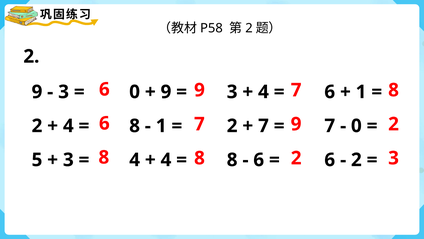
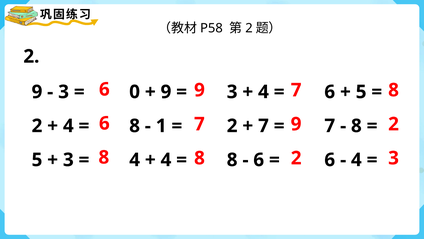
1 at (361, 92): 1 -> 5
0 at (356, 126): 0 -> 8
2 at (356, 160): 2 -> 4
